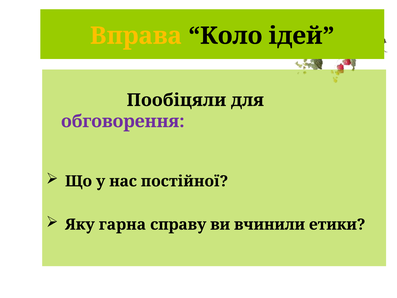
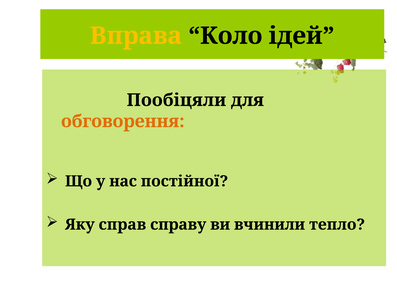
обговорення colour: purple -> orange
гарна: гарна -> справ
етики: етики -> тепло
